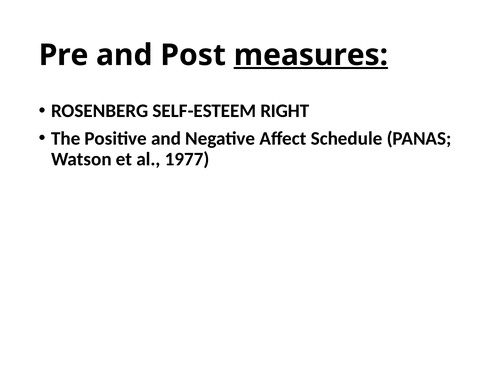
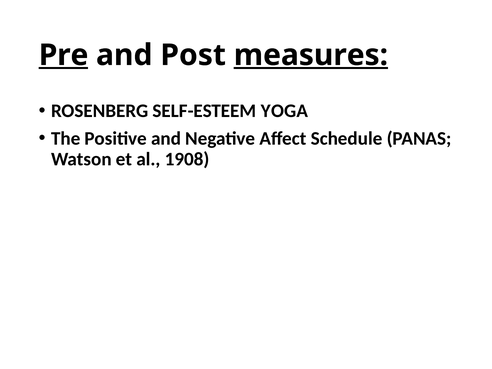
Pre underline: none -> present
RIGHT: RIGHT -> YOGA
1977: 1977 -> 1908
